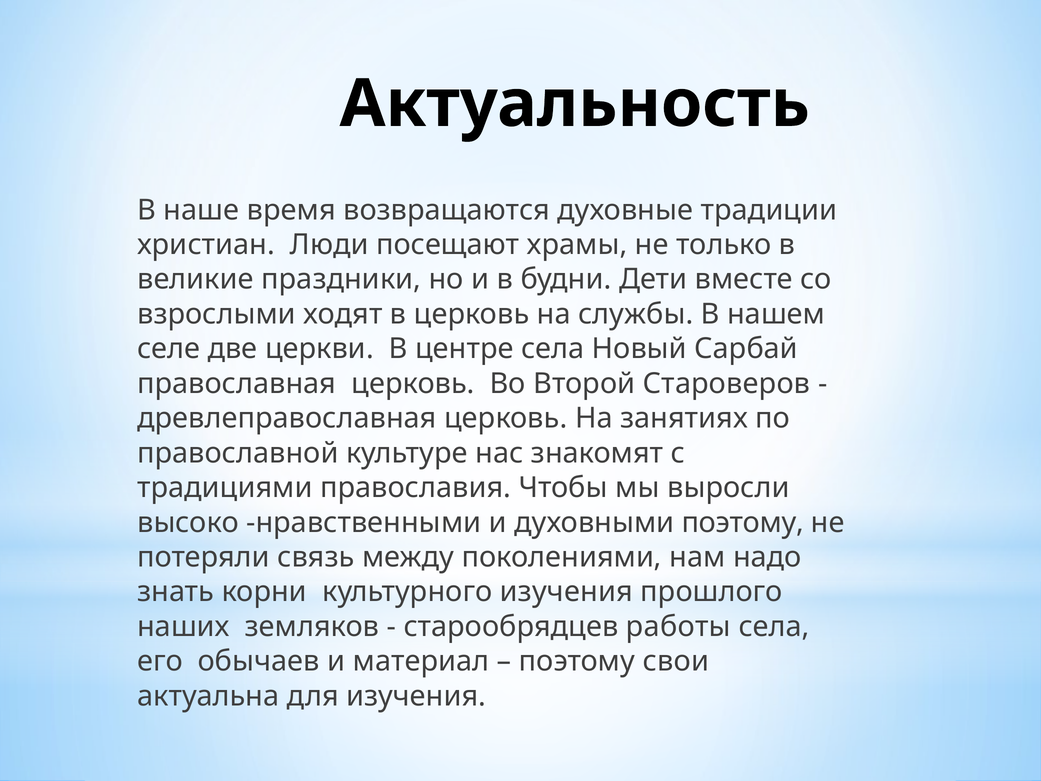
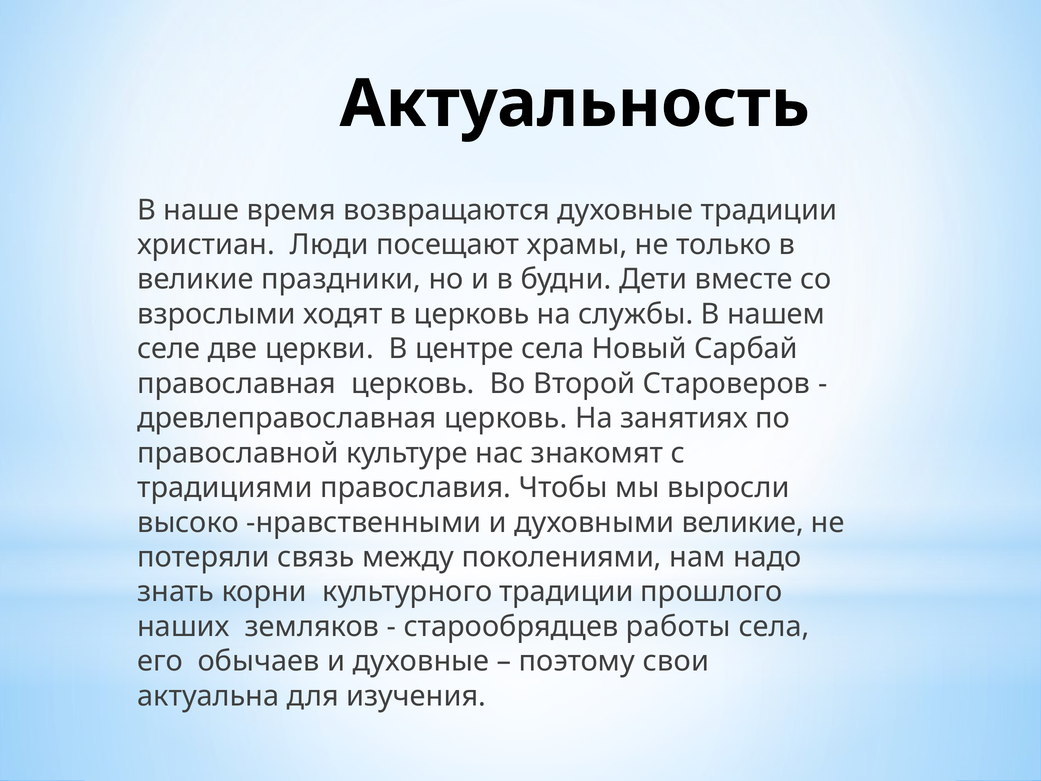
духовными поэтому: поэтому -> великие
культурного изучения: изучения -> традиции
и материал: материал -> духовные
